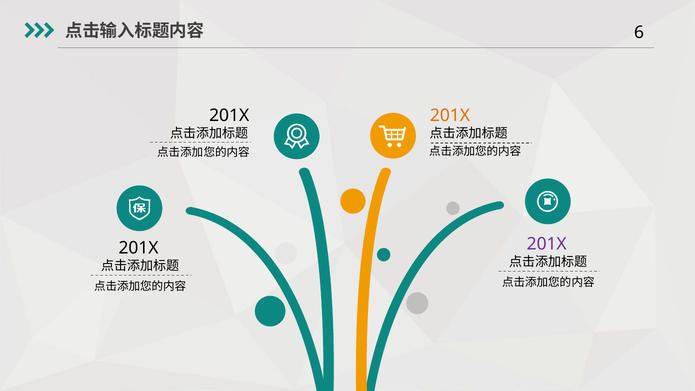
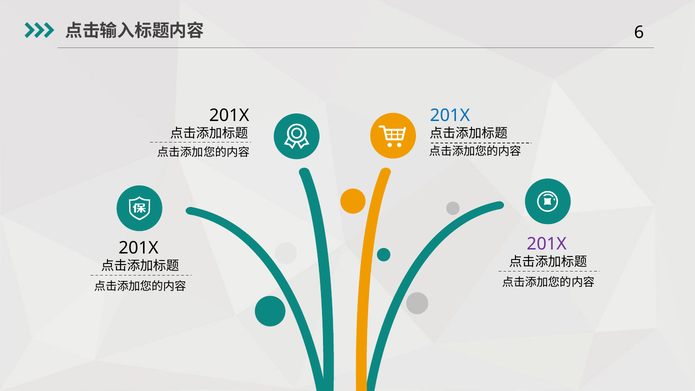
201X at (450, 116) colour: orange -> blue
